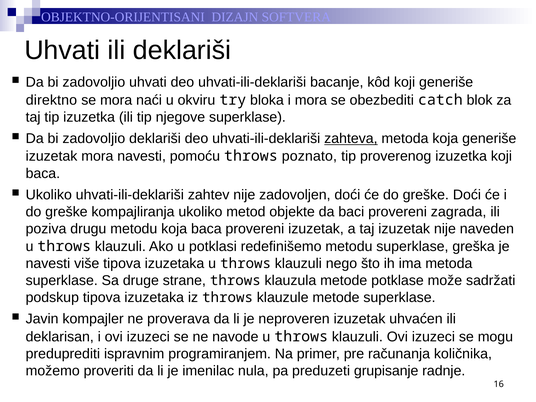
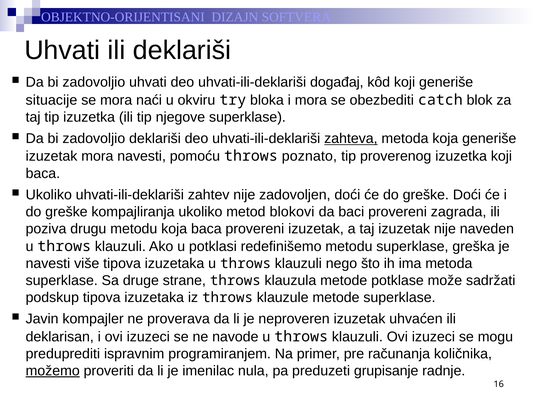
bacanje: bacanje -> događaj
direktno: direktno -> situacije
objekte: objekte -> blokovi
možemo underline: none -> present
